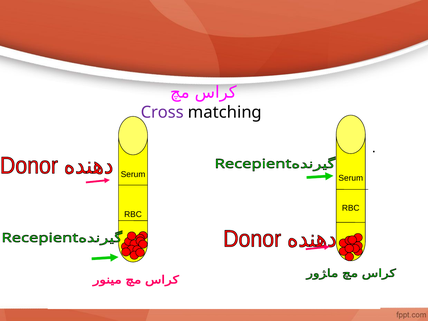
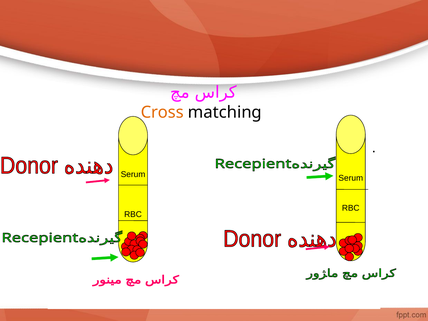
Cross colour: purple -> orange
